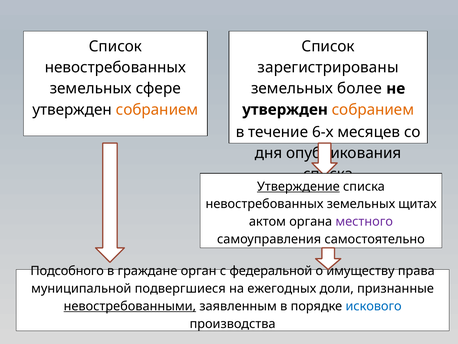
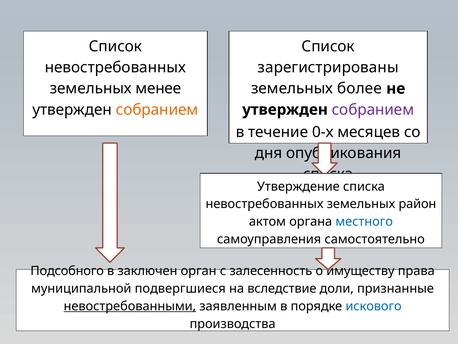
сфере: сфере -> менее
собранием at (373, 110) colour: orange -> purple
6-х: 6-х -> 0-х
Утверждение underline: present -> none
щитах: щитах -> район
местного colour: purple -> blue
граждане: граждане -> заключен
федеральной: федеральной -> залесенность
ежегодных: ежегодных -> вследствие
